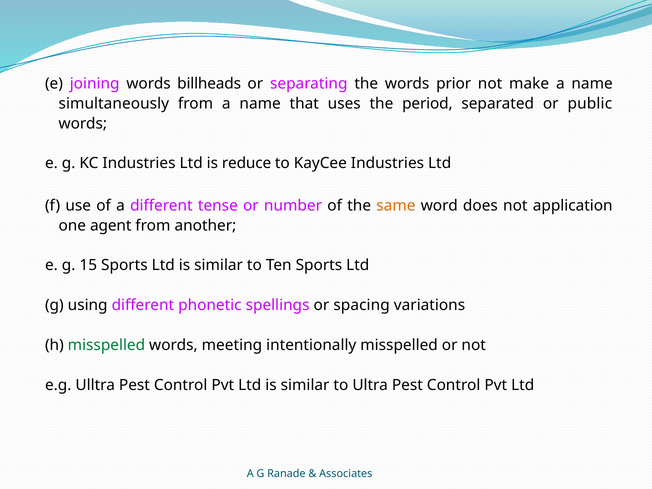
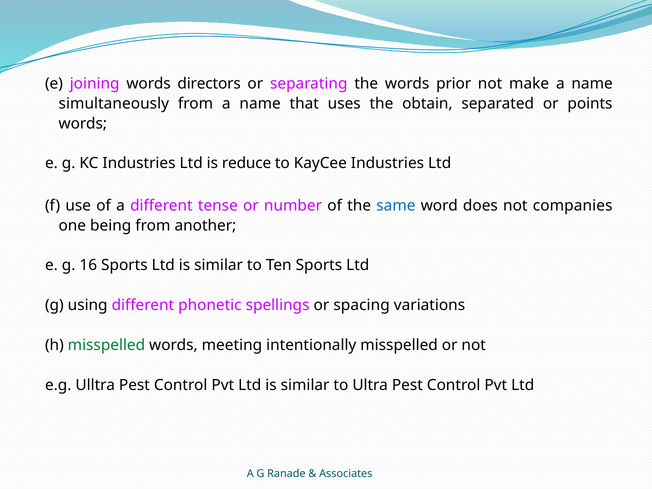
billheads: billheads -> directors
period: period -> obtain
public: public -> points
same colour: orange -> blue
application: application -> companies
agent: agent -> being
15: 15 -> 16
